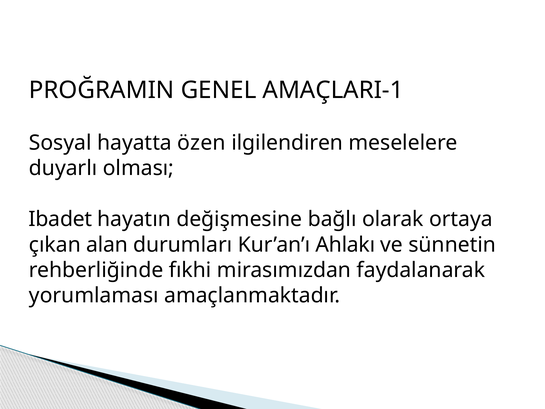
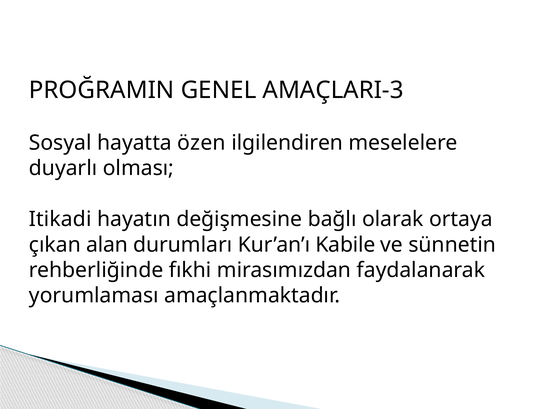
AMAÇLARI-1: AMAÇLARI-1 -> AMAÇLARI-3
Ibadet: Ibadet -> Itikadi
Ahlakı: Ahlakı -> Kabile
